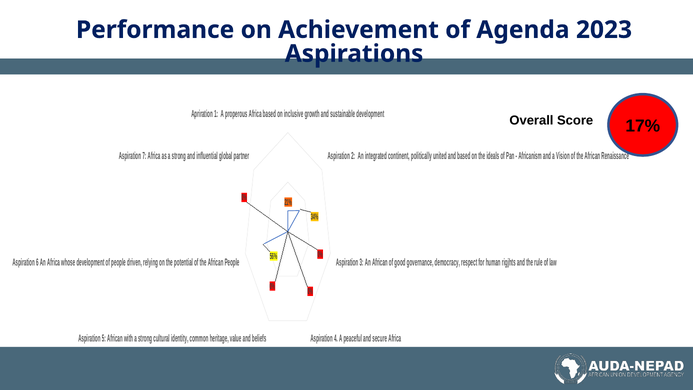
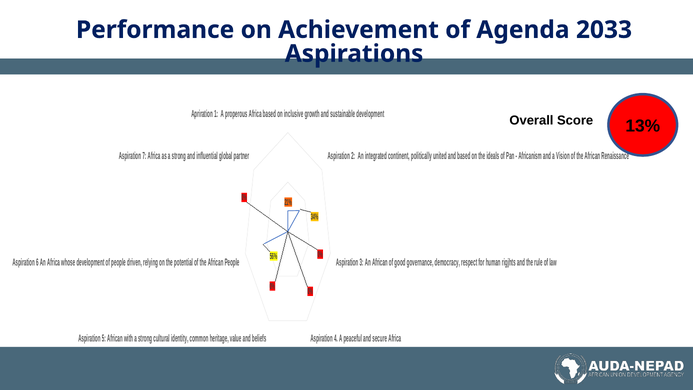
2023: 2023 -> 2033
17%: 17% -> 13%
